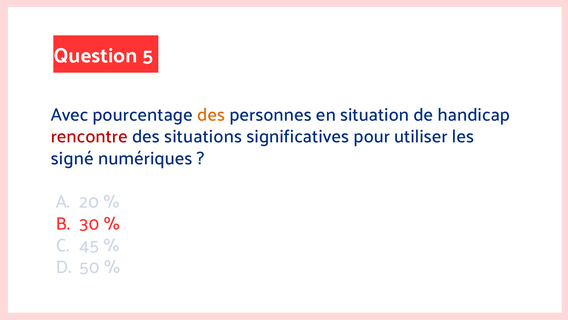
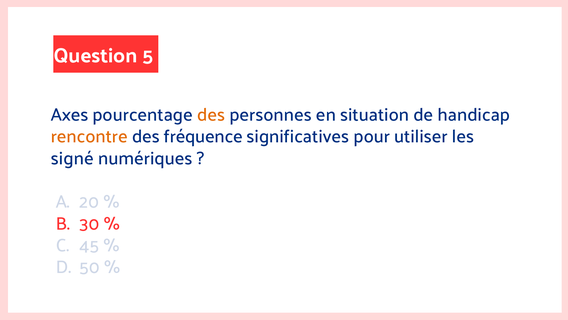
Avec: Avec -> Axes
rencontre colour: red -> orange
situations: situations -> fréquence
